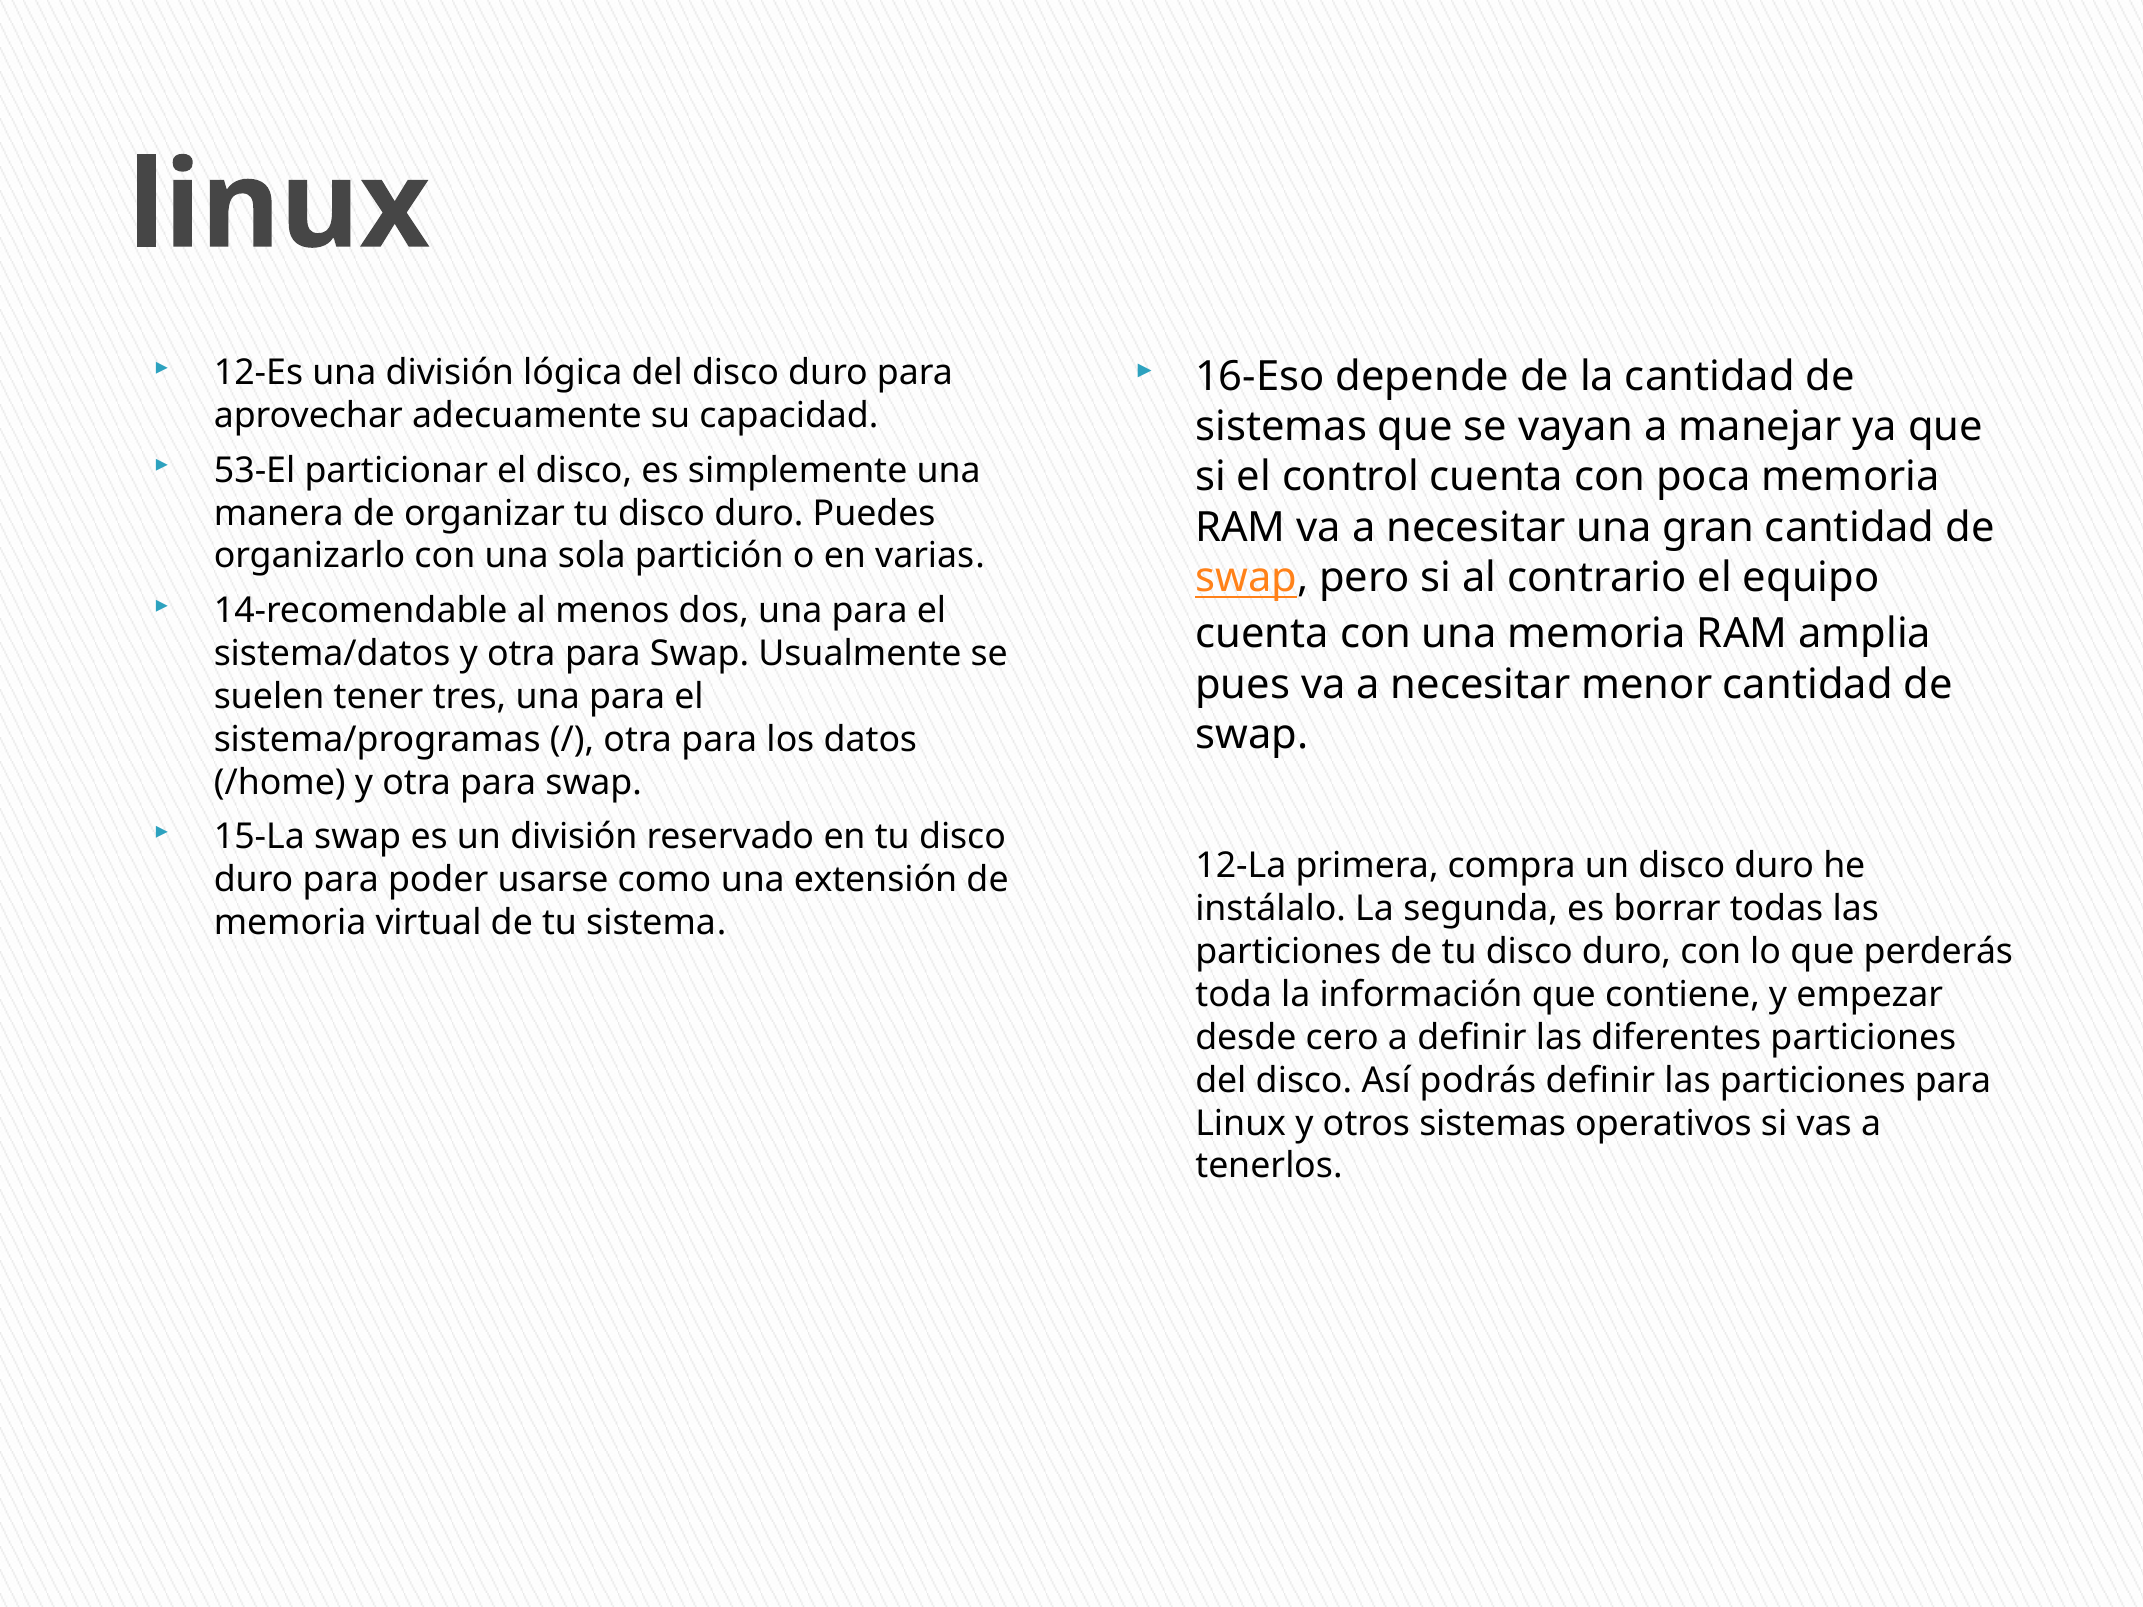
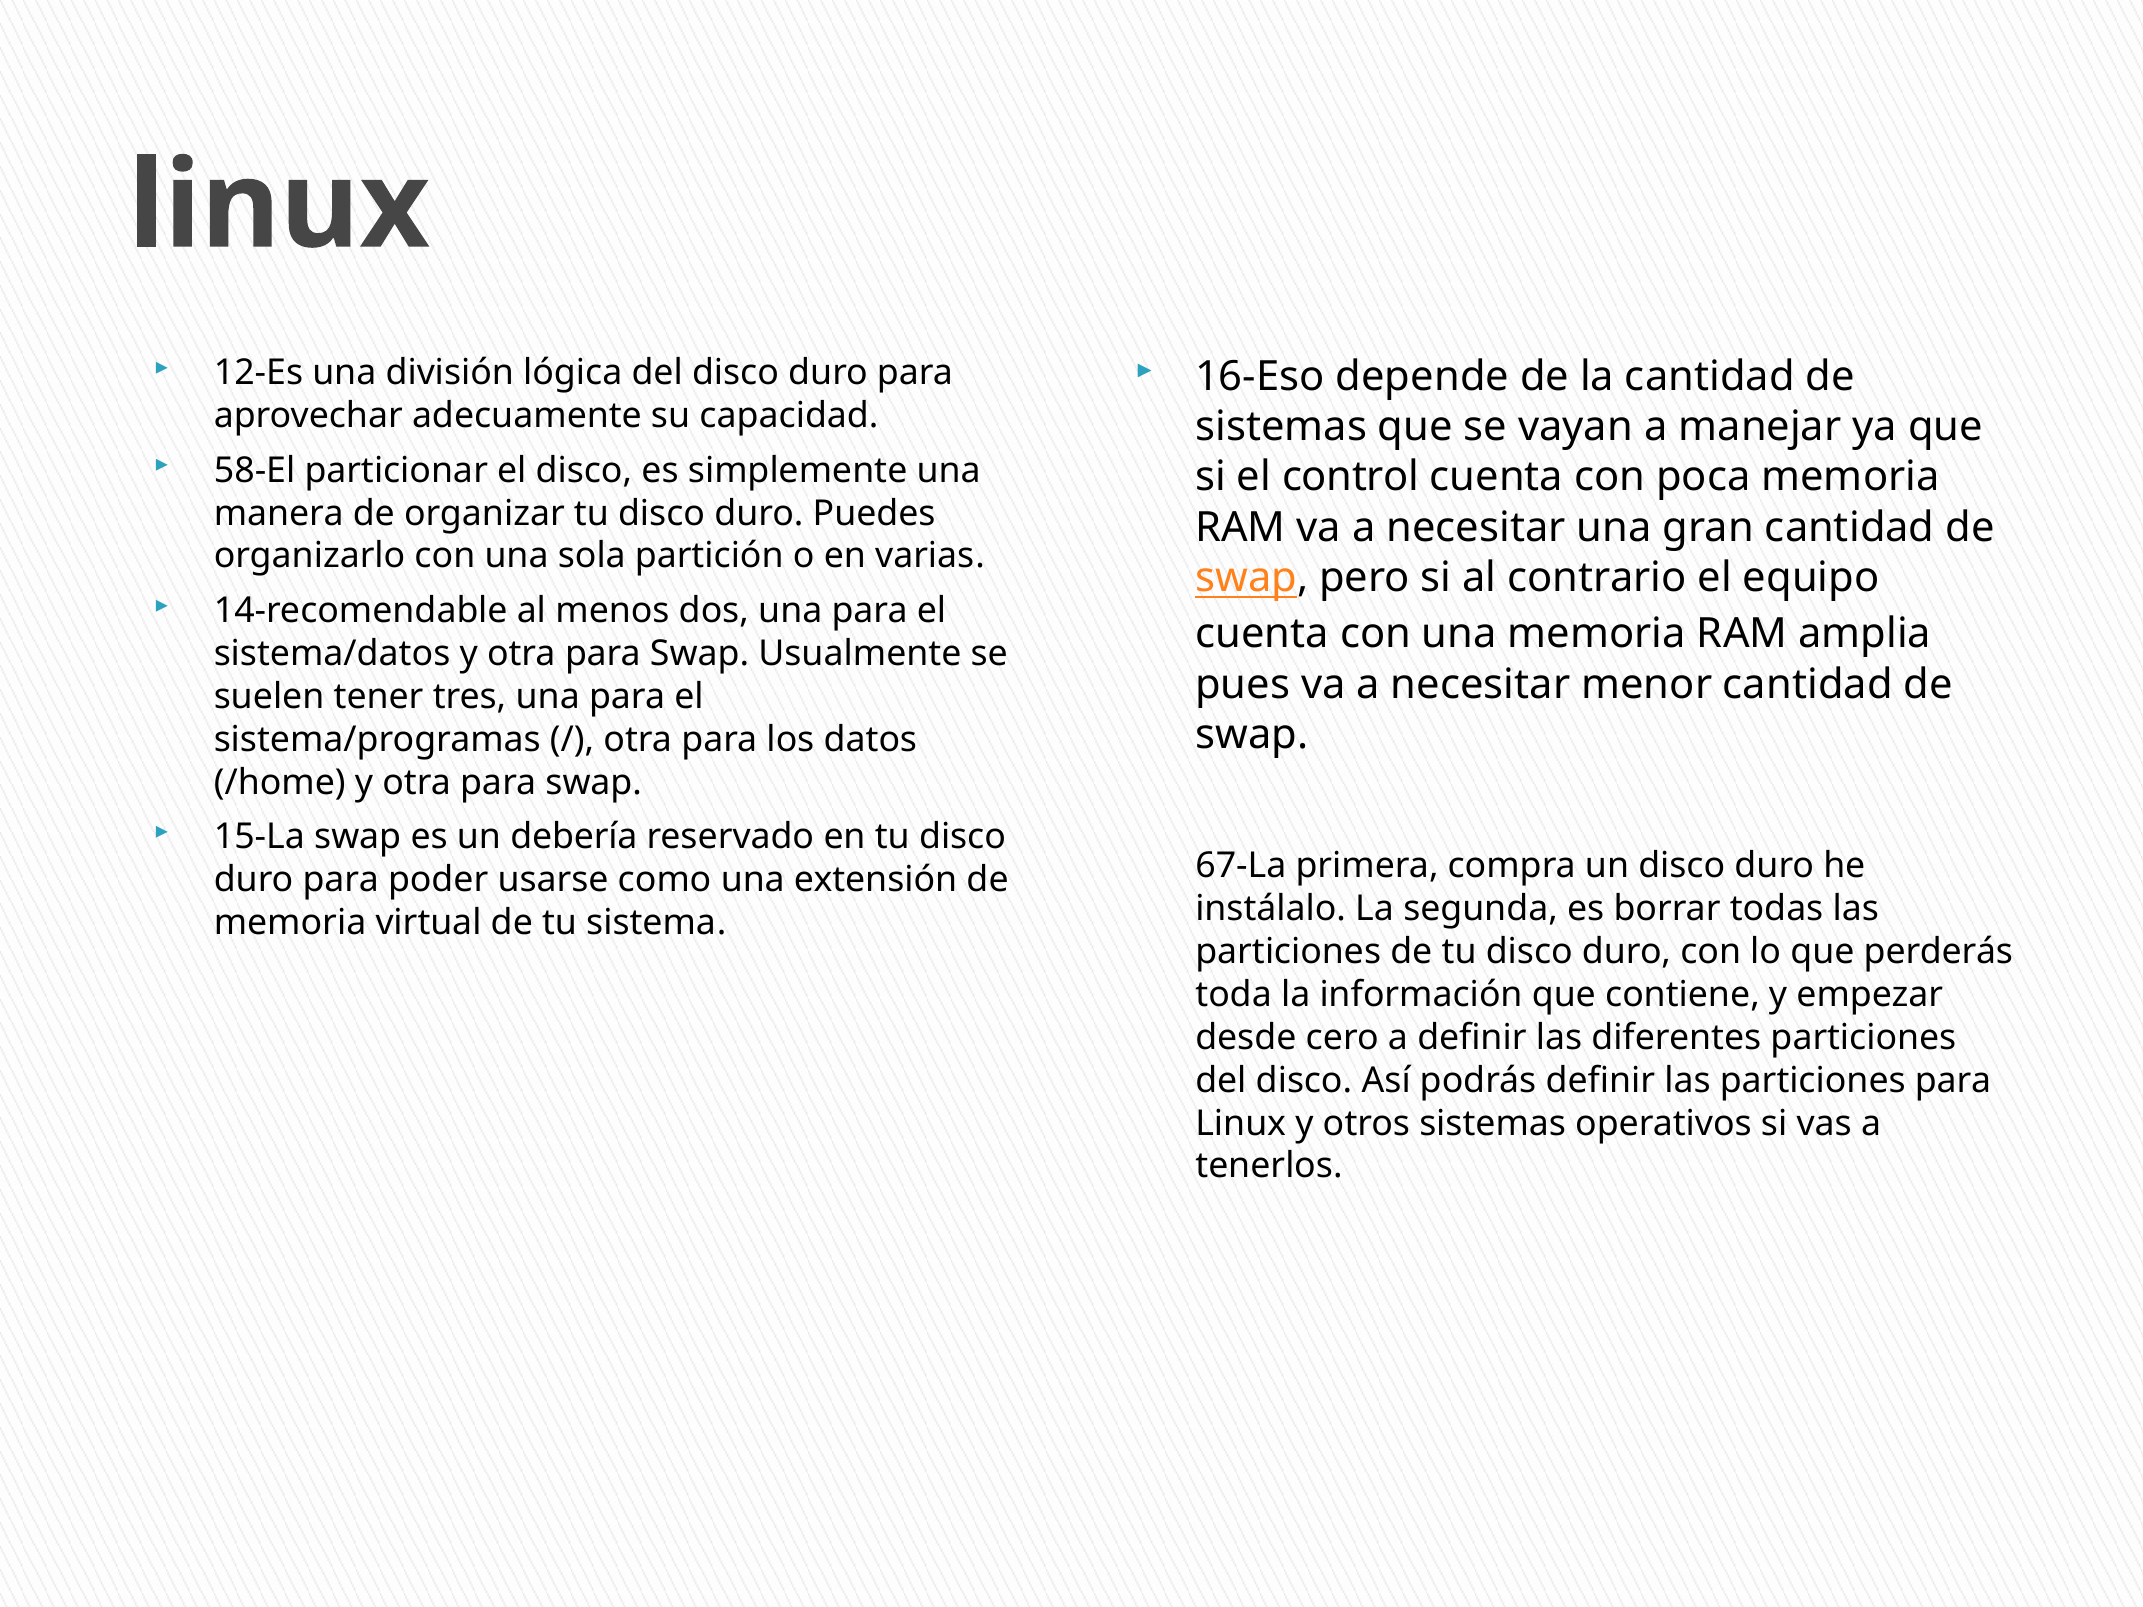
53-El: 53-El -> 58-El
un división: división -> debería
12-La: 12-La -> 67-La
